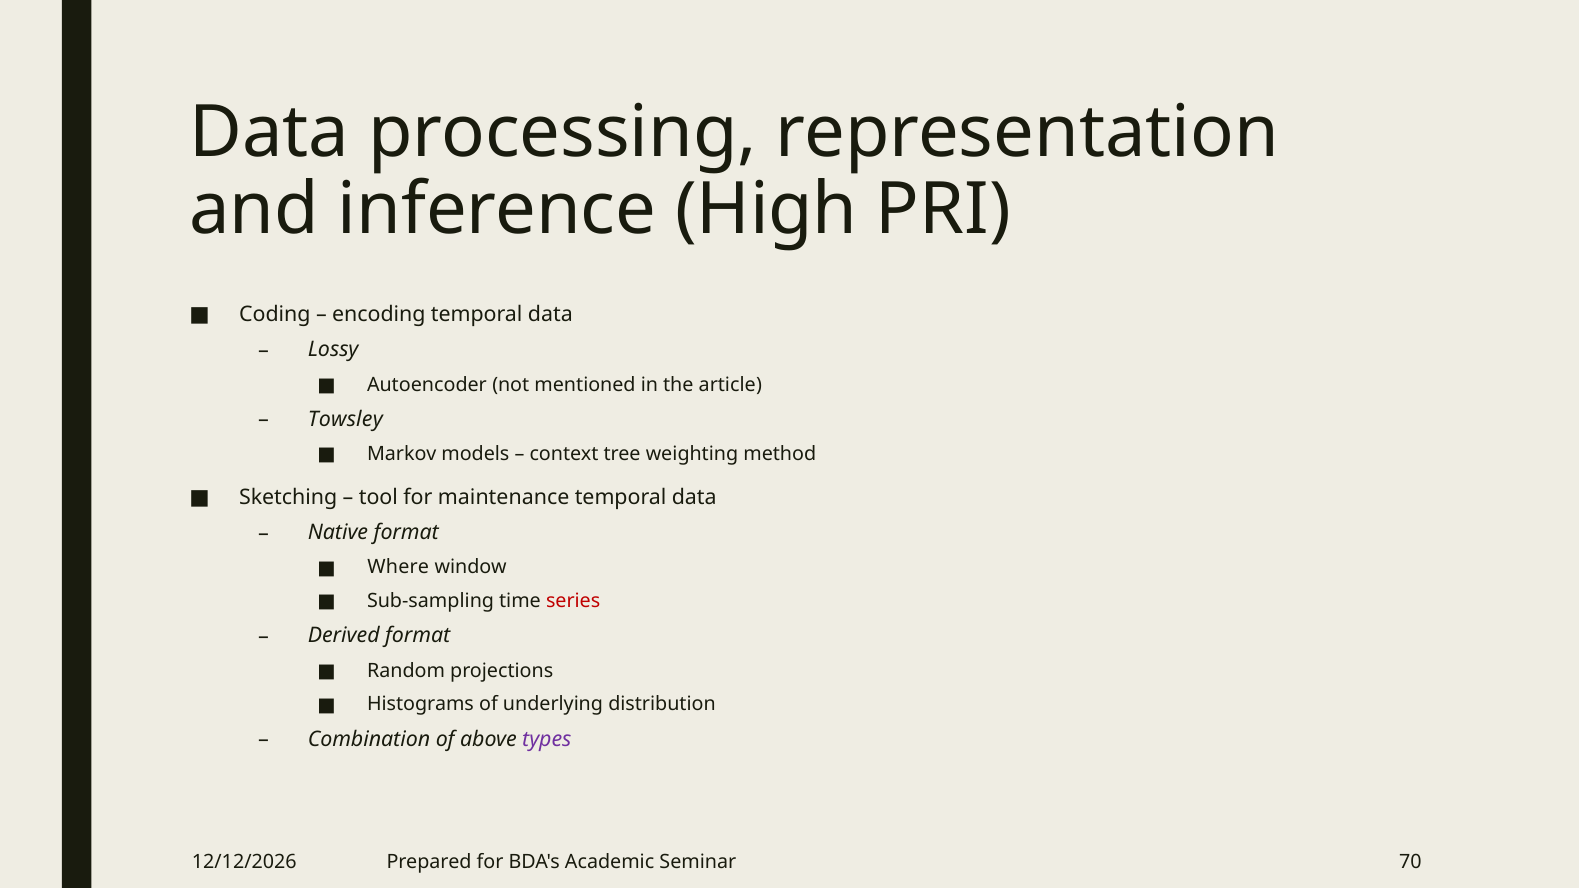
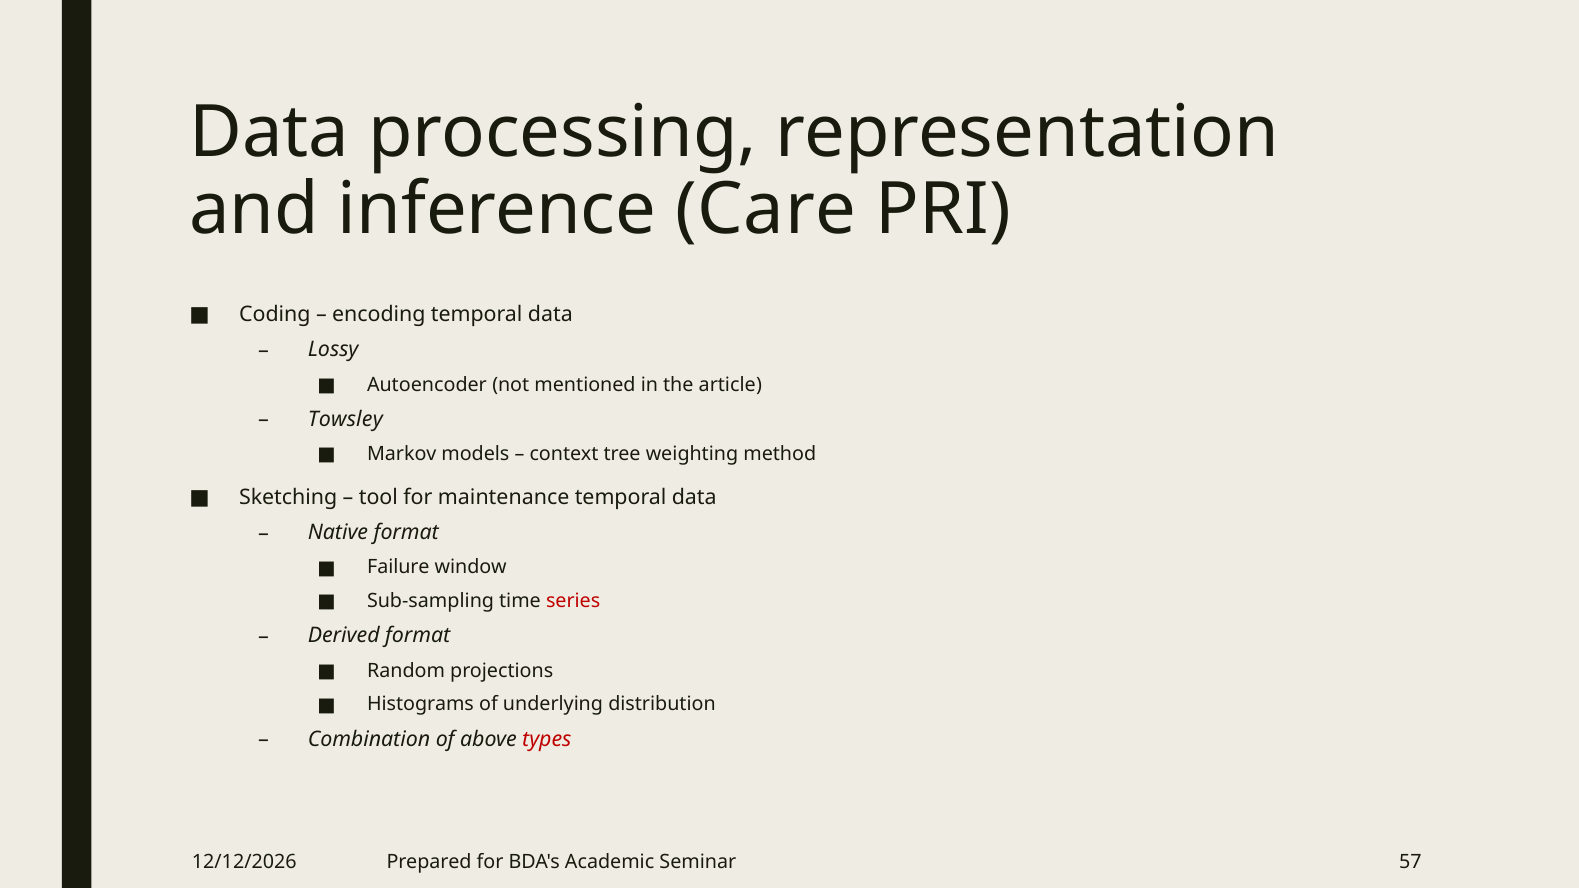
High: High -> Care
Where: Where -> Failure
types colour: purple -> red
70: 70 -> 57
